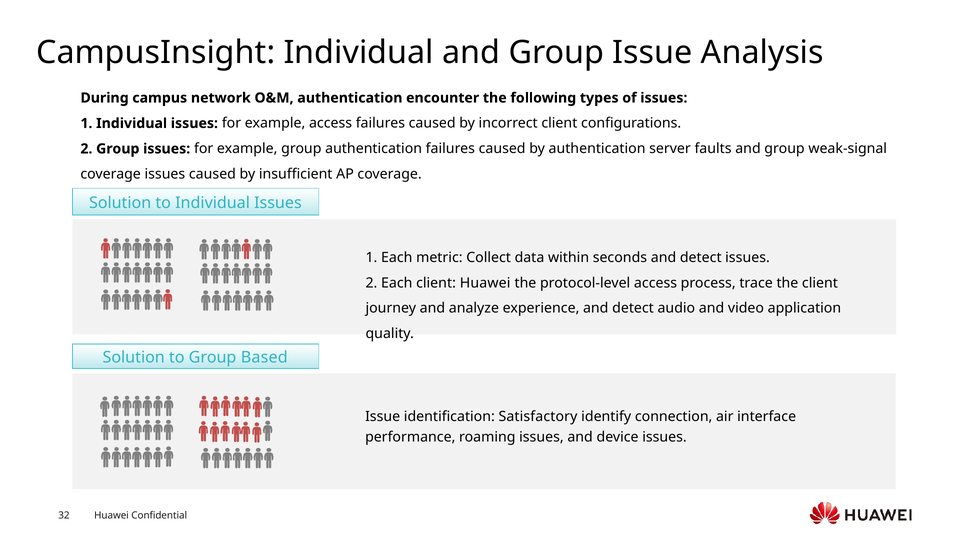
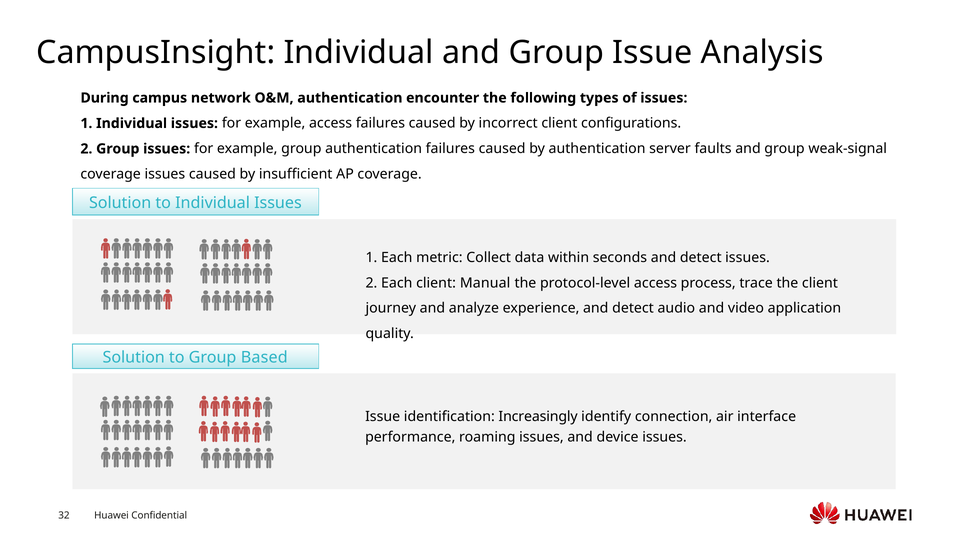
client Huawei: Huawei -> Manual
Satisfactory: Satisfactory -> Increasingly
